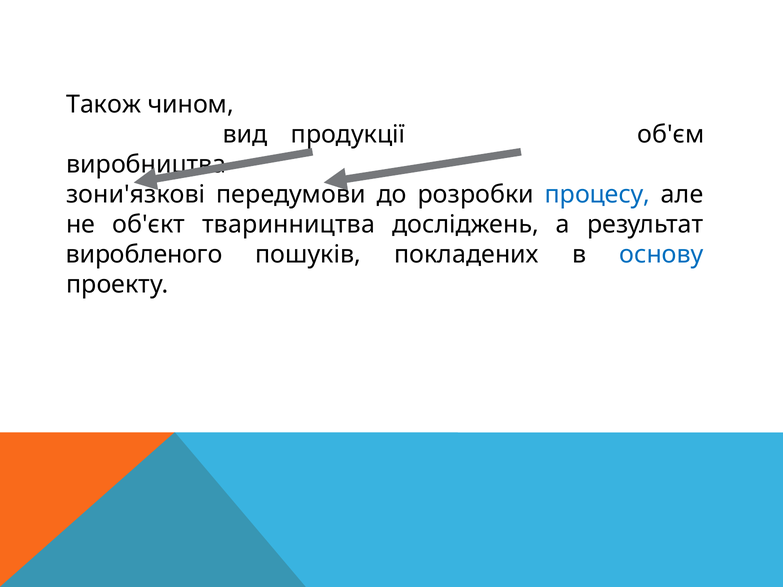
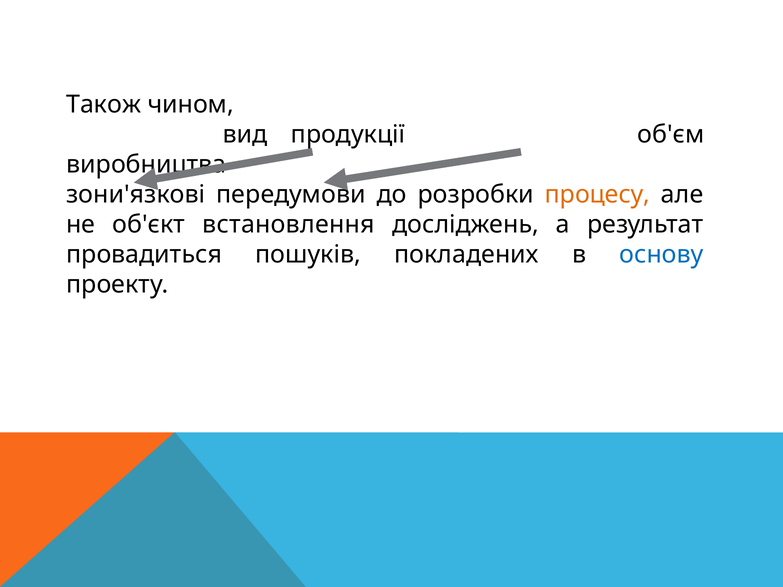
процесу colour: blue -> orange
тваринництва: тваринництва -> встановлення
виробленого: виробленого -> провадиться
